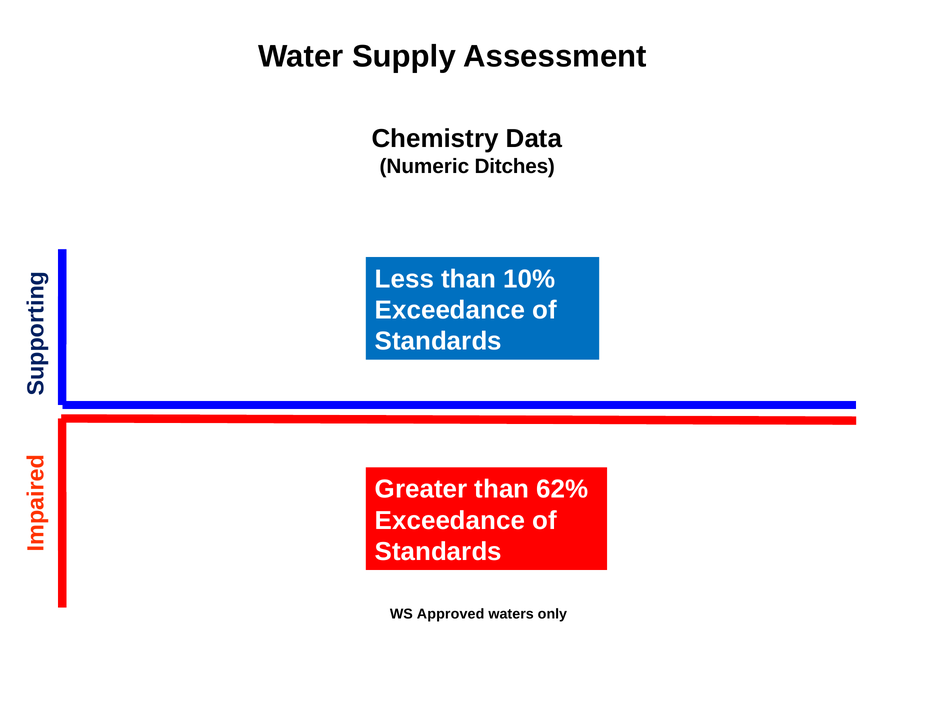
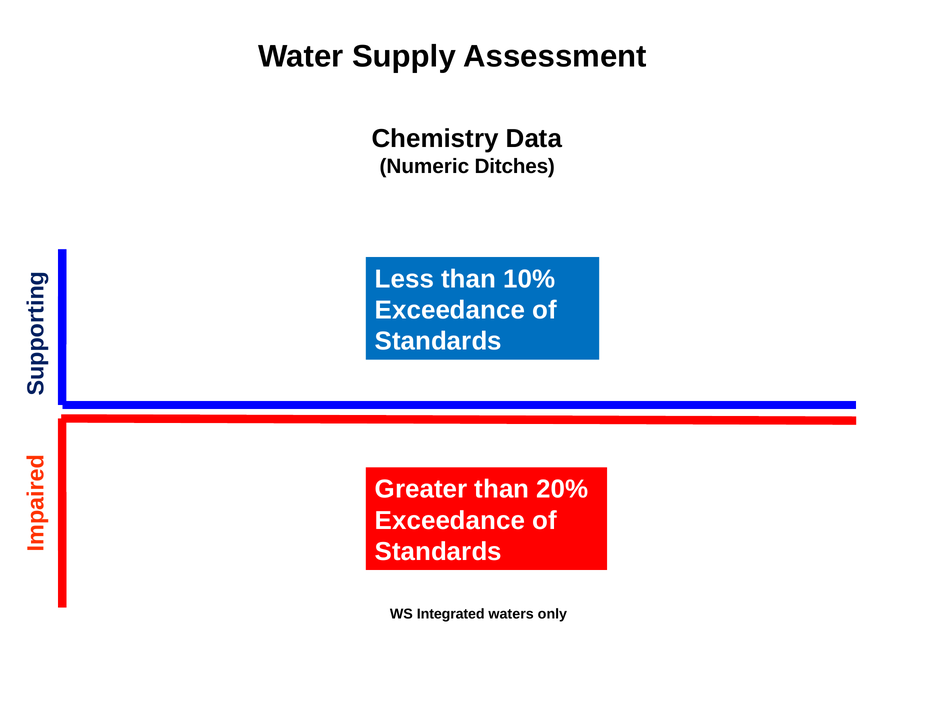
62%: 62% -> 20%
Approved: Approved -> Integrated
